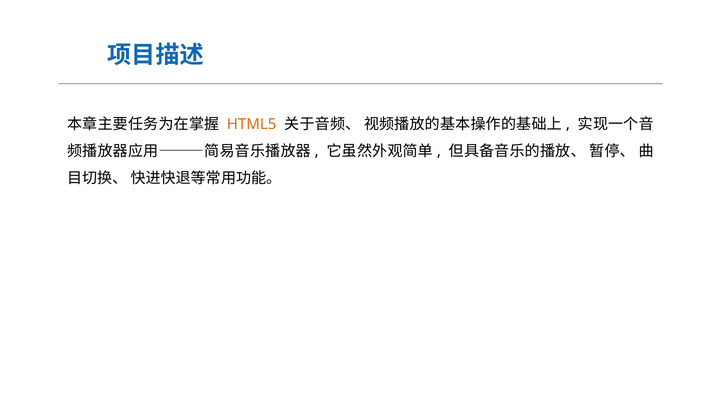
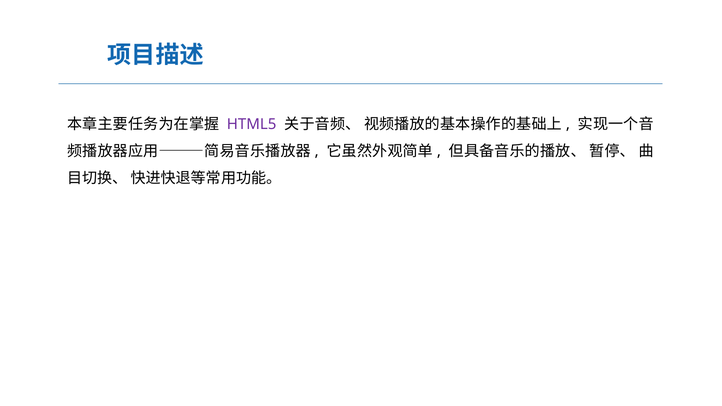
HTML5 colour: orange -> purple
